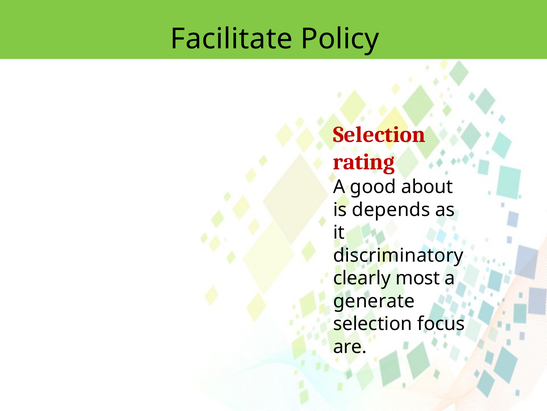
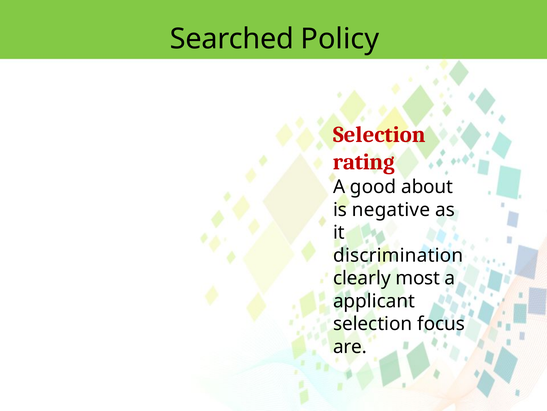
Facilitate: Facilitate -> Searched
depends: depends -> negative
discriminatory: discriminatory -> discrimination
generate: generate -> applicant
